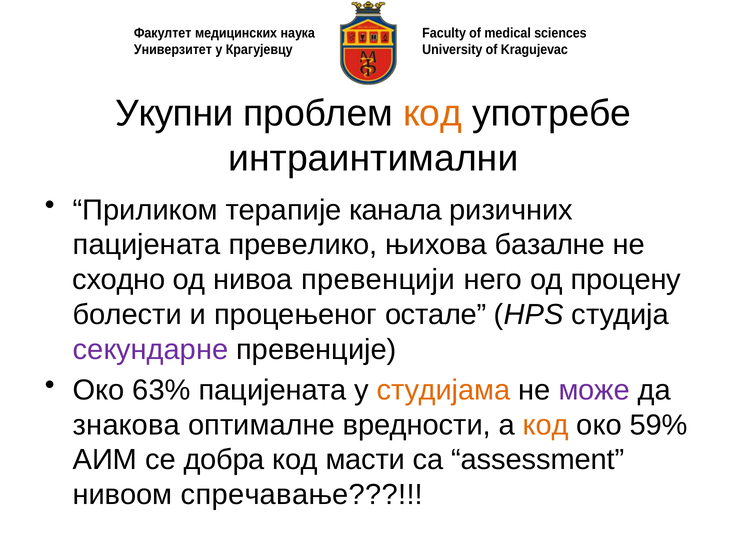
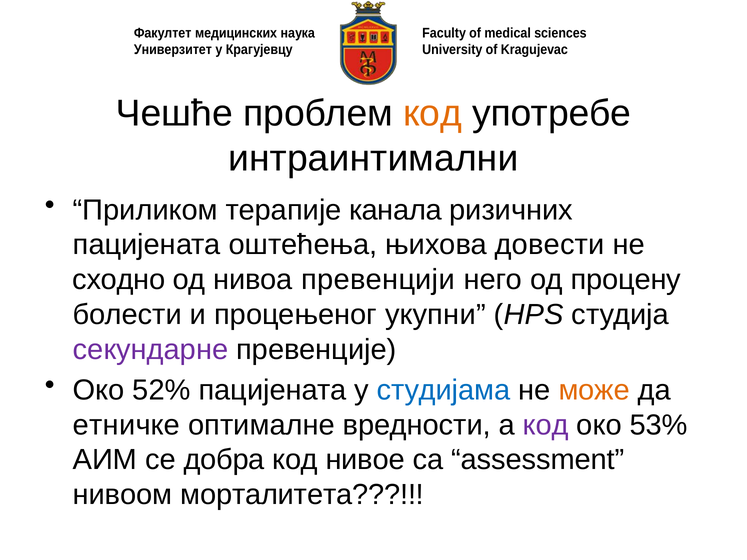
Укупни: Укупни -> Чешће
превелико: превелико -> оштећења
базалне: базалне -> довести
остале: остале -> укупни
63%: 63% -> 52%
студијама colour: orange -> blue
може colour: purple -> orange
знакова: знакова -> етничке
код at (546, 425) colour: orange -> purple
59%: 59% -> 53%
масти: масти -> нивое
спречавање: спречавање -> морталитета
